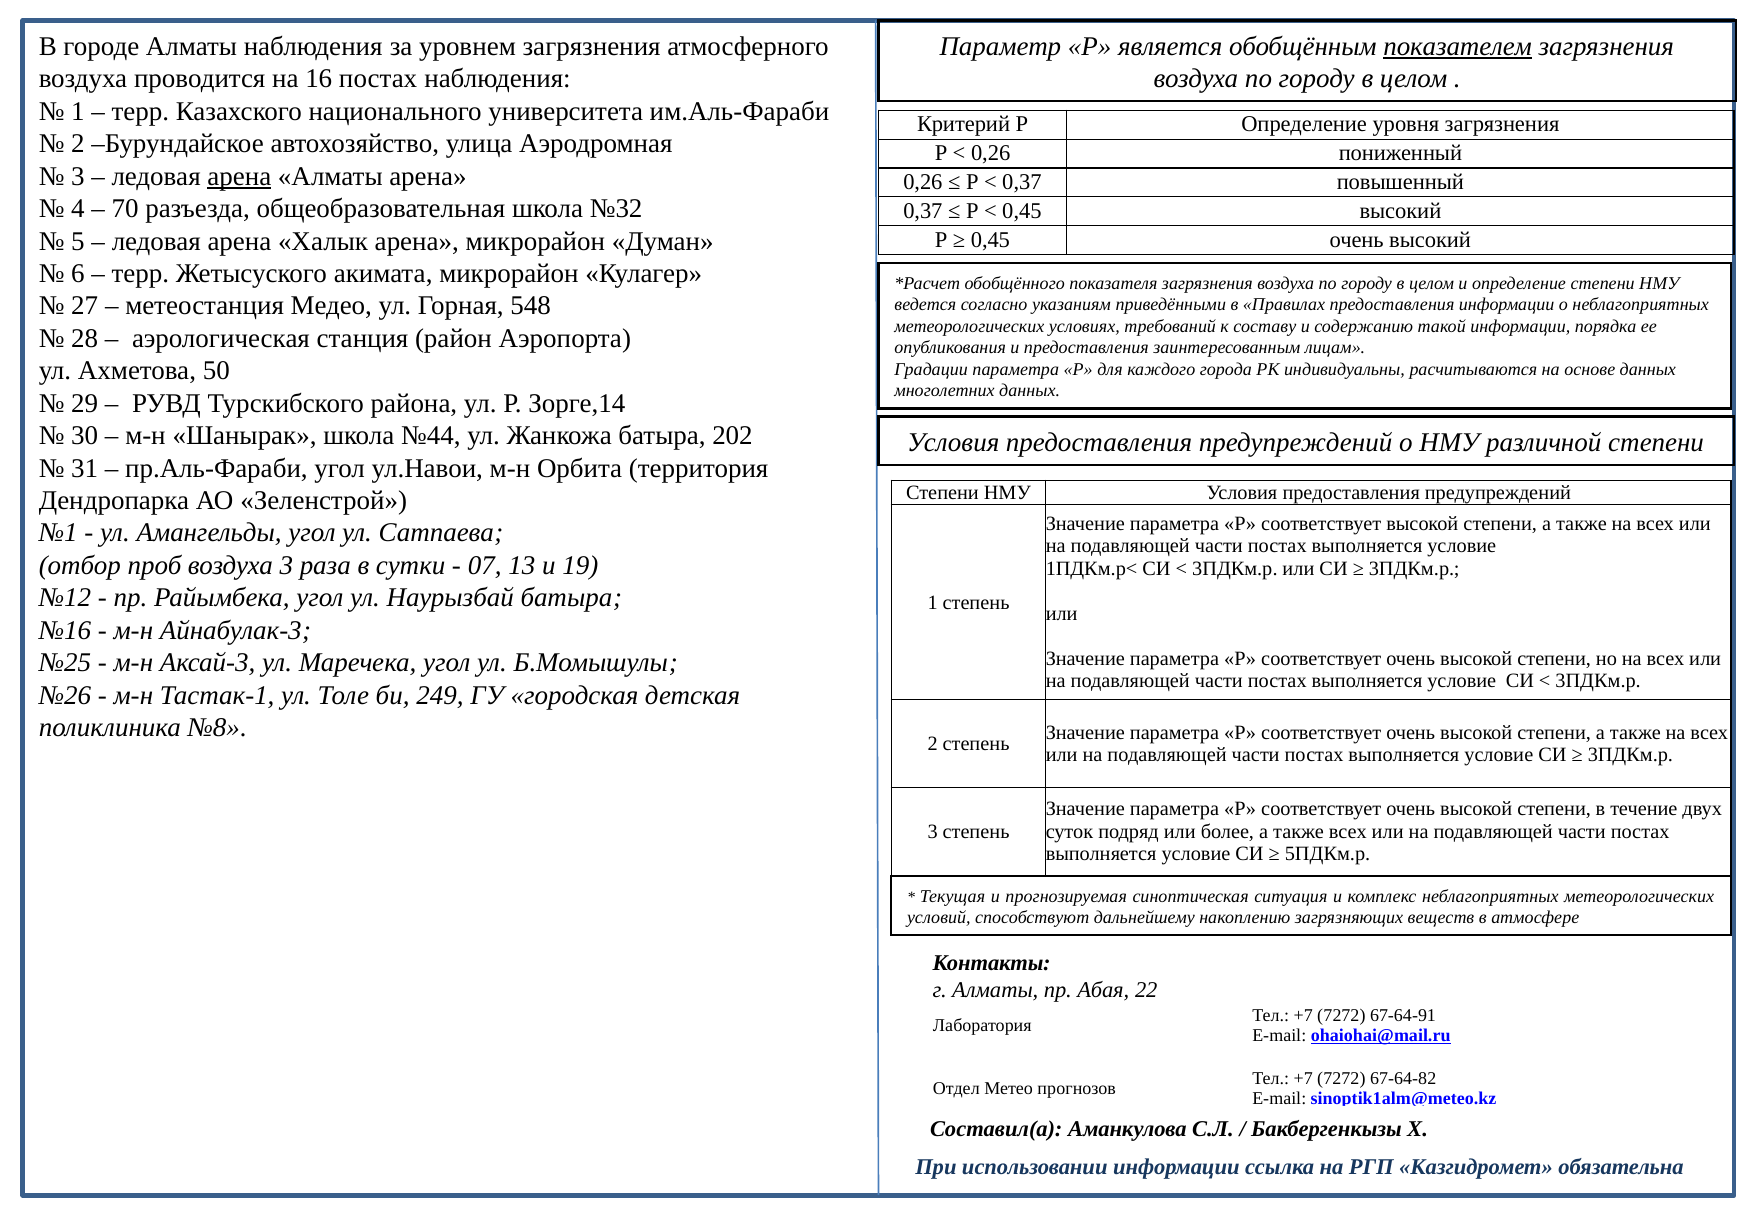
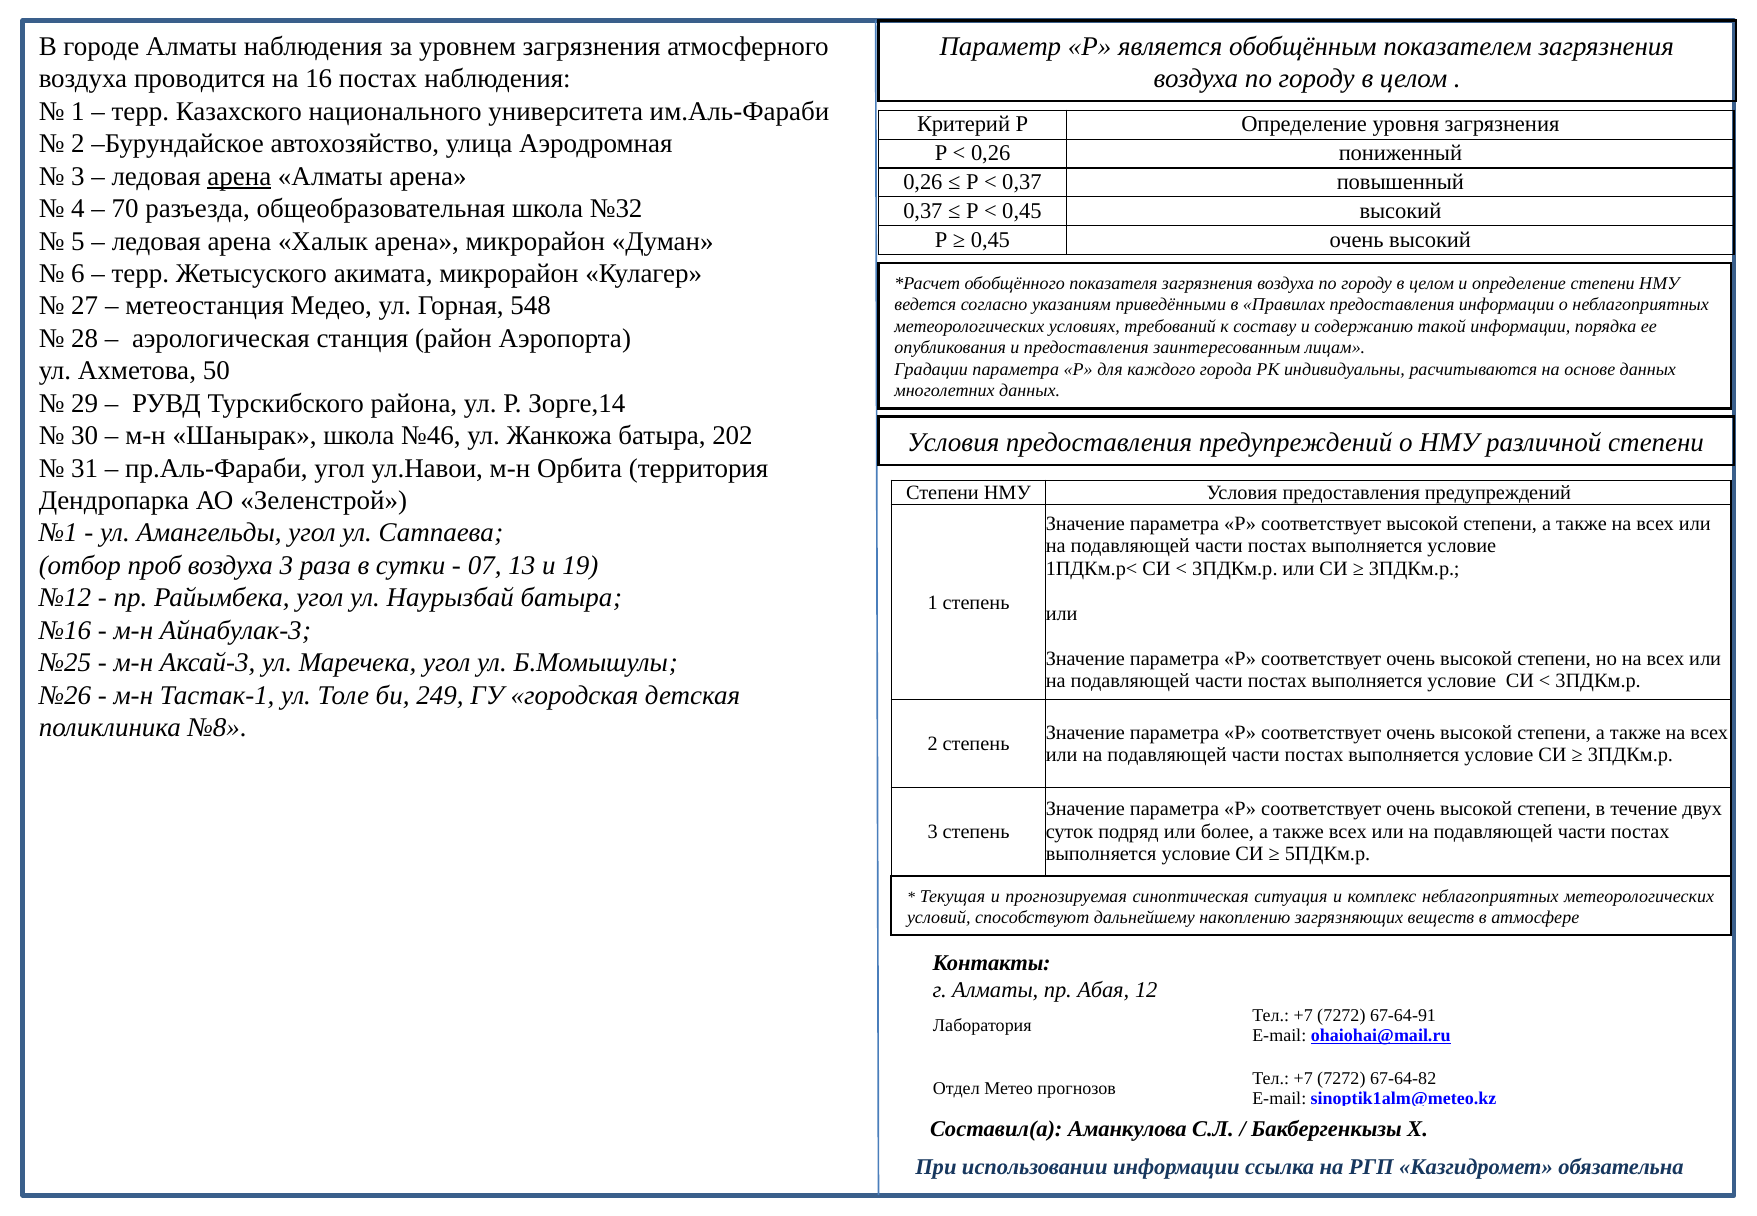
показателем underline: present -> none
№44: №44 -> №46
22: 22 -> 12
